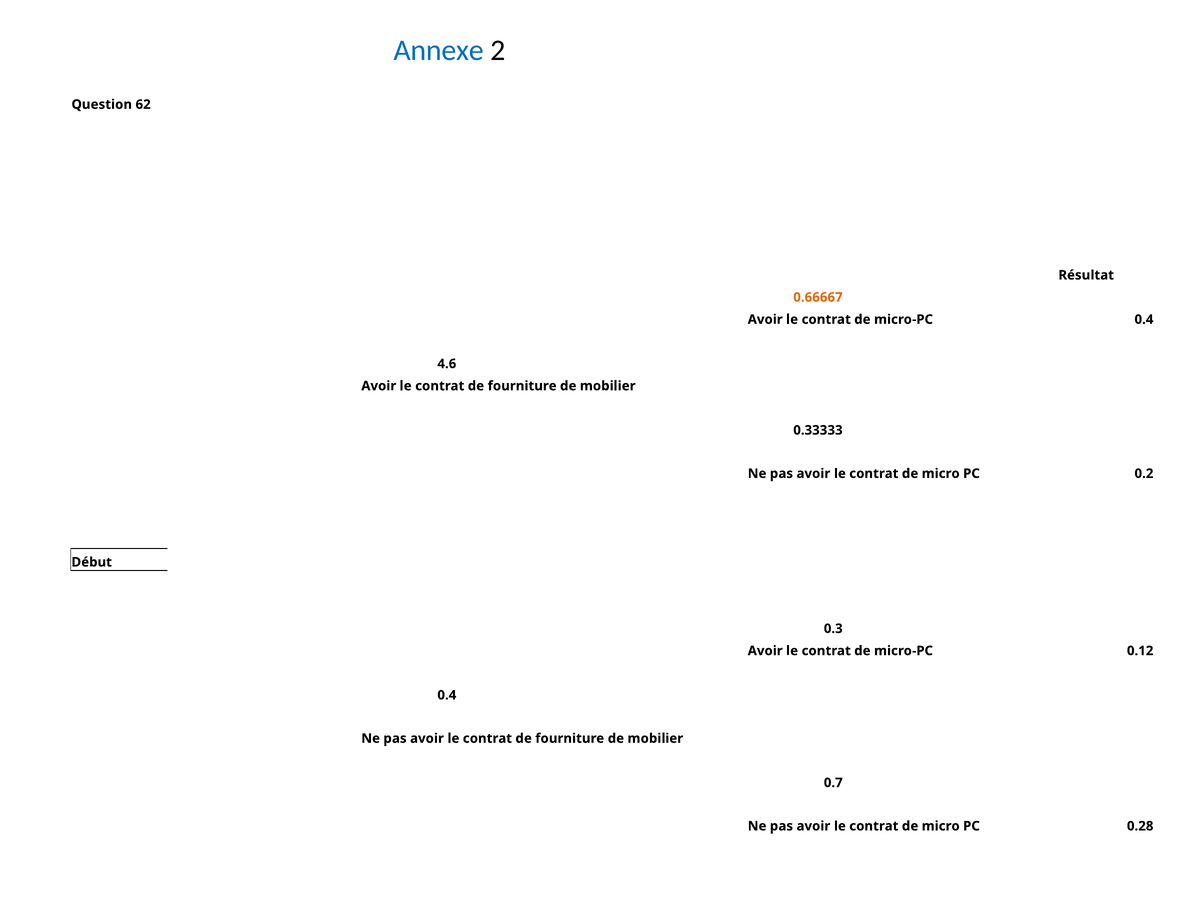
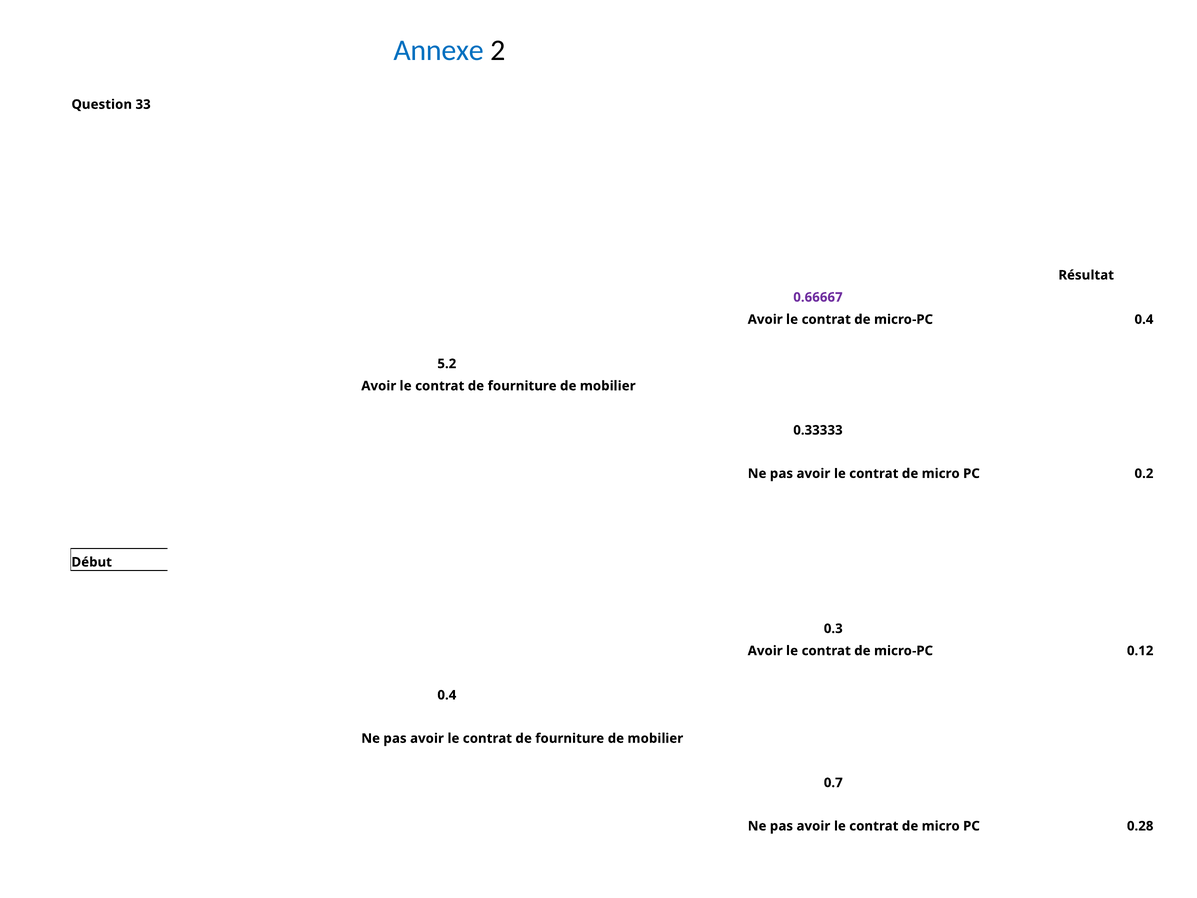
62: 62 -> 33
0.66667 colour: orange -> purple
4.6: 4.6 -> 5.2
